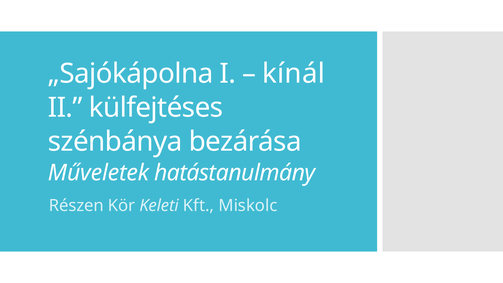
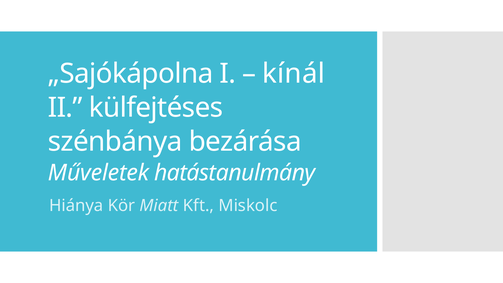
Részen: Részen -> Hiánya
Keleti: Keleti -> Miatt
